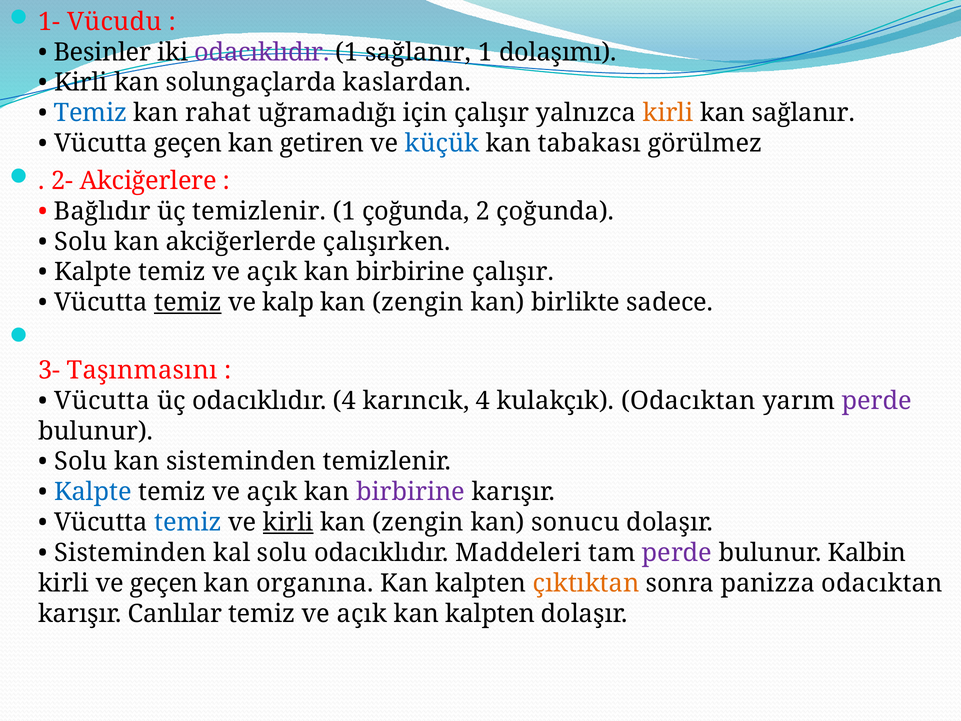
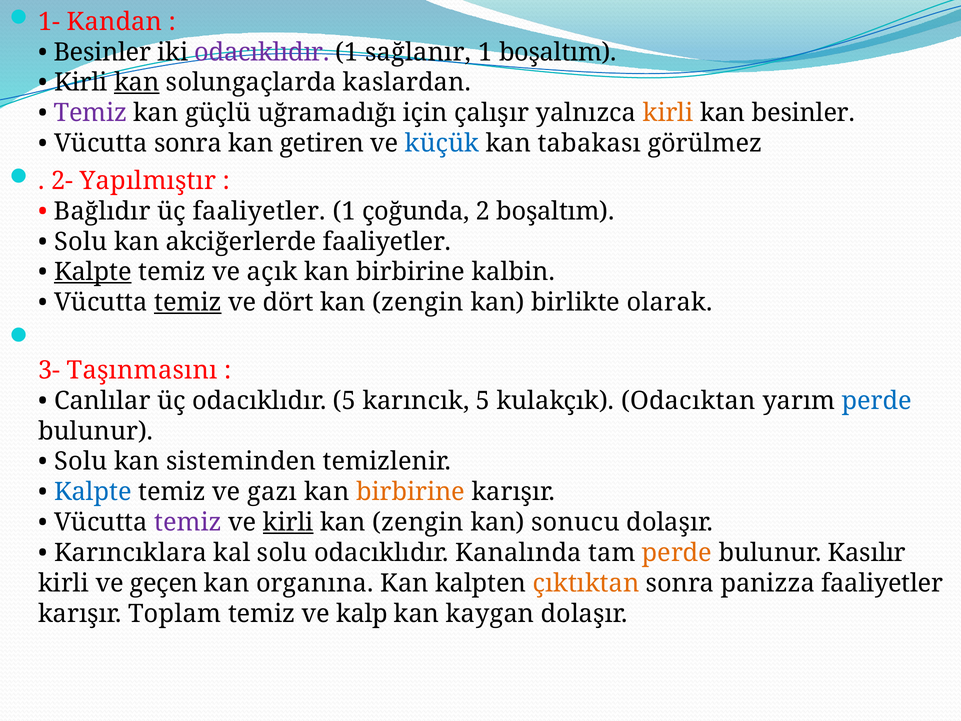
Vücudu: Vücudu -> Kandan
1 dolaşımı: dolaşımı -> boşaltım
kan at (137, 83) underline: none -> present
Temiz at (90, 113) colour: blue -> purple
rahat: rahat -> güçlü
kan sağlanır: sağlanır -> besinler
Vücutta geçen: geçen -> sonra
Akciğerlere: Akciğerlere -> Yapılmıştır
üç temizlenir: temizlenir -> faaliyetler
2 çoğunda: çoğunda -> boşaltım
akciğerlerde çalışırken: çalışırken -> faaliyetler
Kalpte at (93, 272) underline: none -> present
birbirine çalışır: çalışır -> kalbin
kalp: kalp -> dört
sadece: sadece -> olarak
Vücutta at (102, 401): Vücutta -> Canlılar
odacıklıdır 4: 4 -> 5
karıncık 4: 4 -> 5
perde at (877, 401) colour: purple -> blue
açık at (272, 492): açık -> gazı
birbirine at (411, 492) colour: purple -> orange
temiz at (188, 522) colour: blue -> purple
Sisteminden at (130, 553): Sisteminden -> Karıncıklara
Maddeleri: Maddeleri -> Kanalında
perde at (677, 553) colour: purple -> orange
Kalbin: Kalbin -> Kasılır
panizza odacıktan: odacıktan -> faaliyetler
Canlılar: Canlılar -> Toplam
açık at (362, 614): açık -> kalp
kalpten at (490, 614): kalpten -> kaygan
